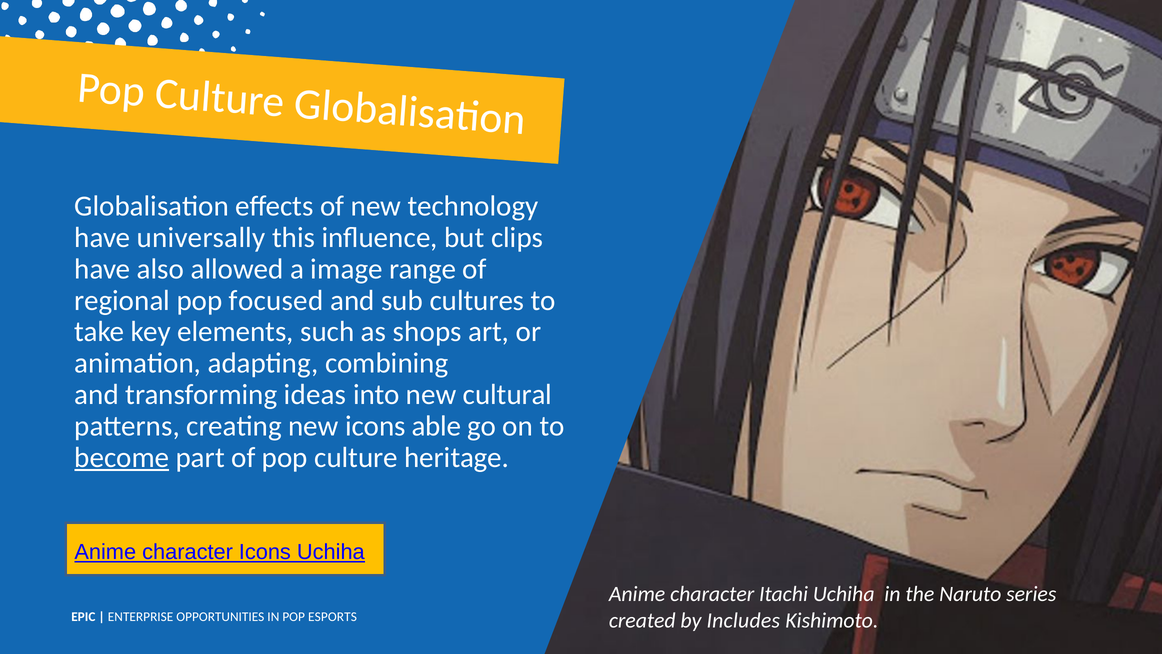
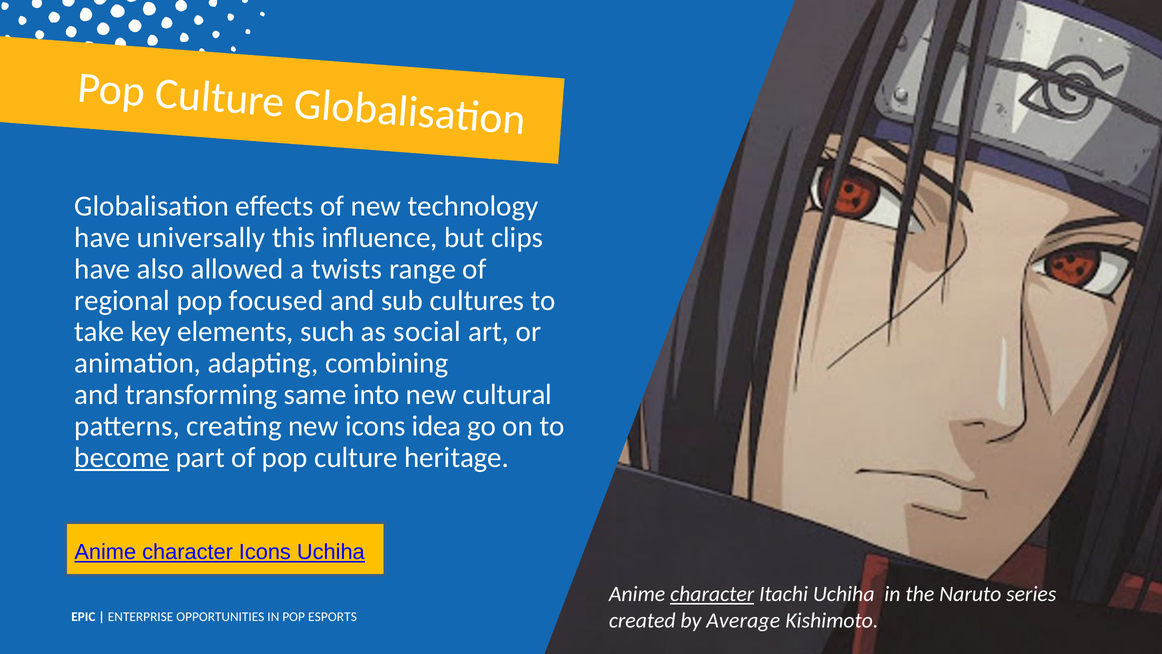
image: image -> twists
shops: shops -> social
ideas: ideas -> same
able: able -> idea
character at (712, 594) underline: none -> present
Includes: Includes -> Average
